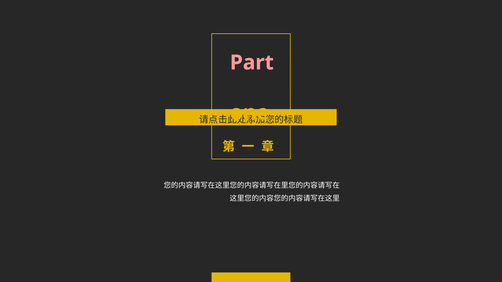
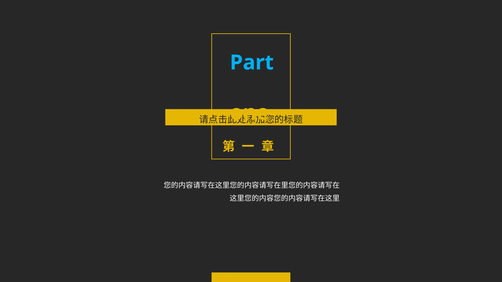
Part colour: pink -> light blue
